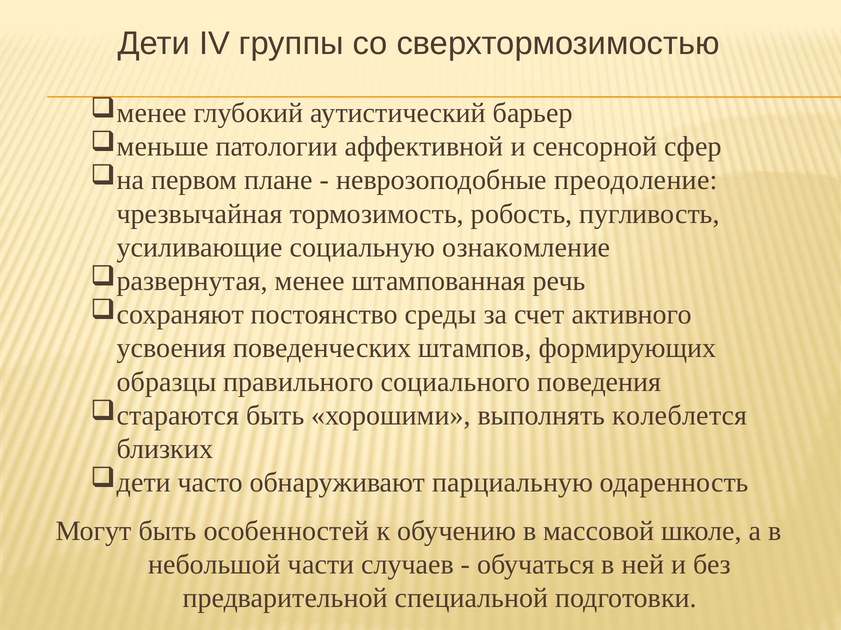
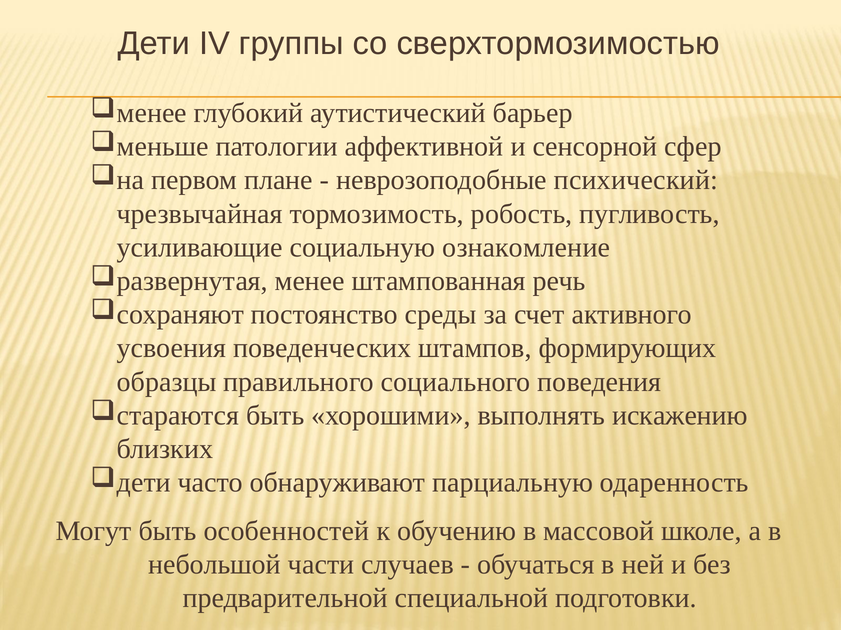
преодоление: преодоление -> психический
колеблется: колеблется -> искажению
